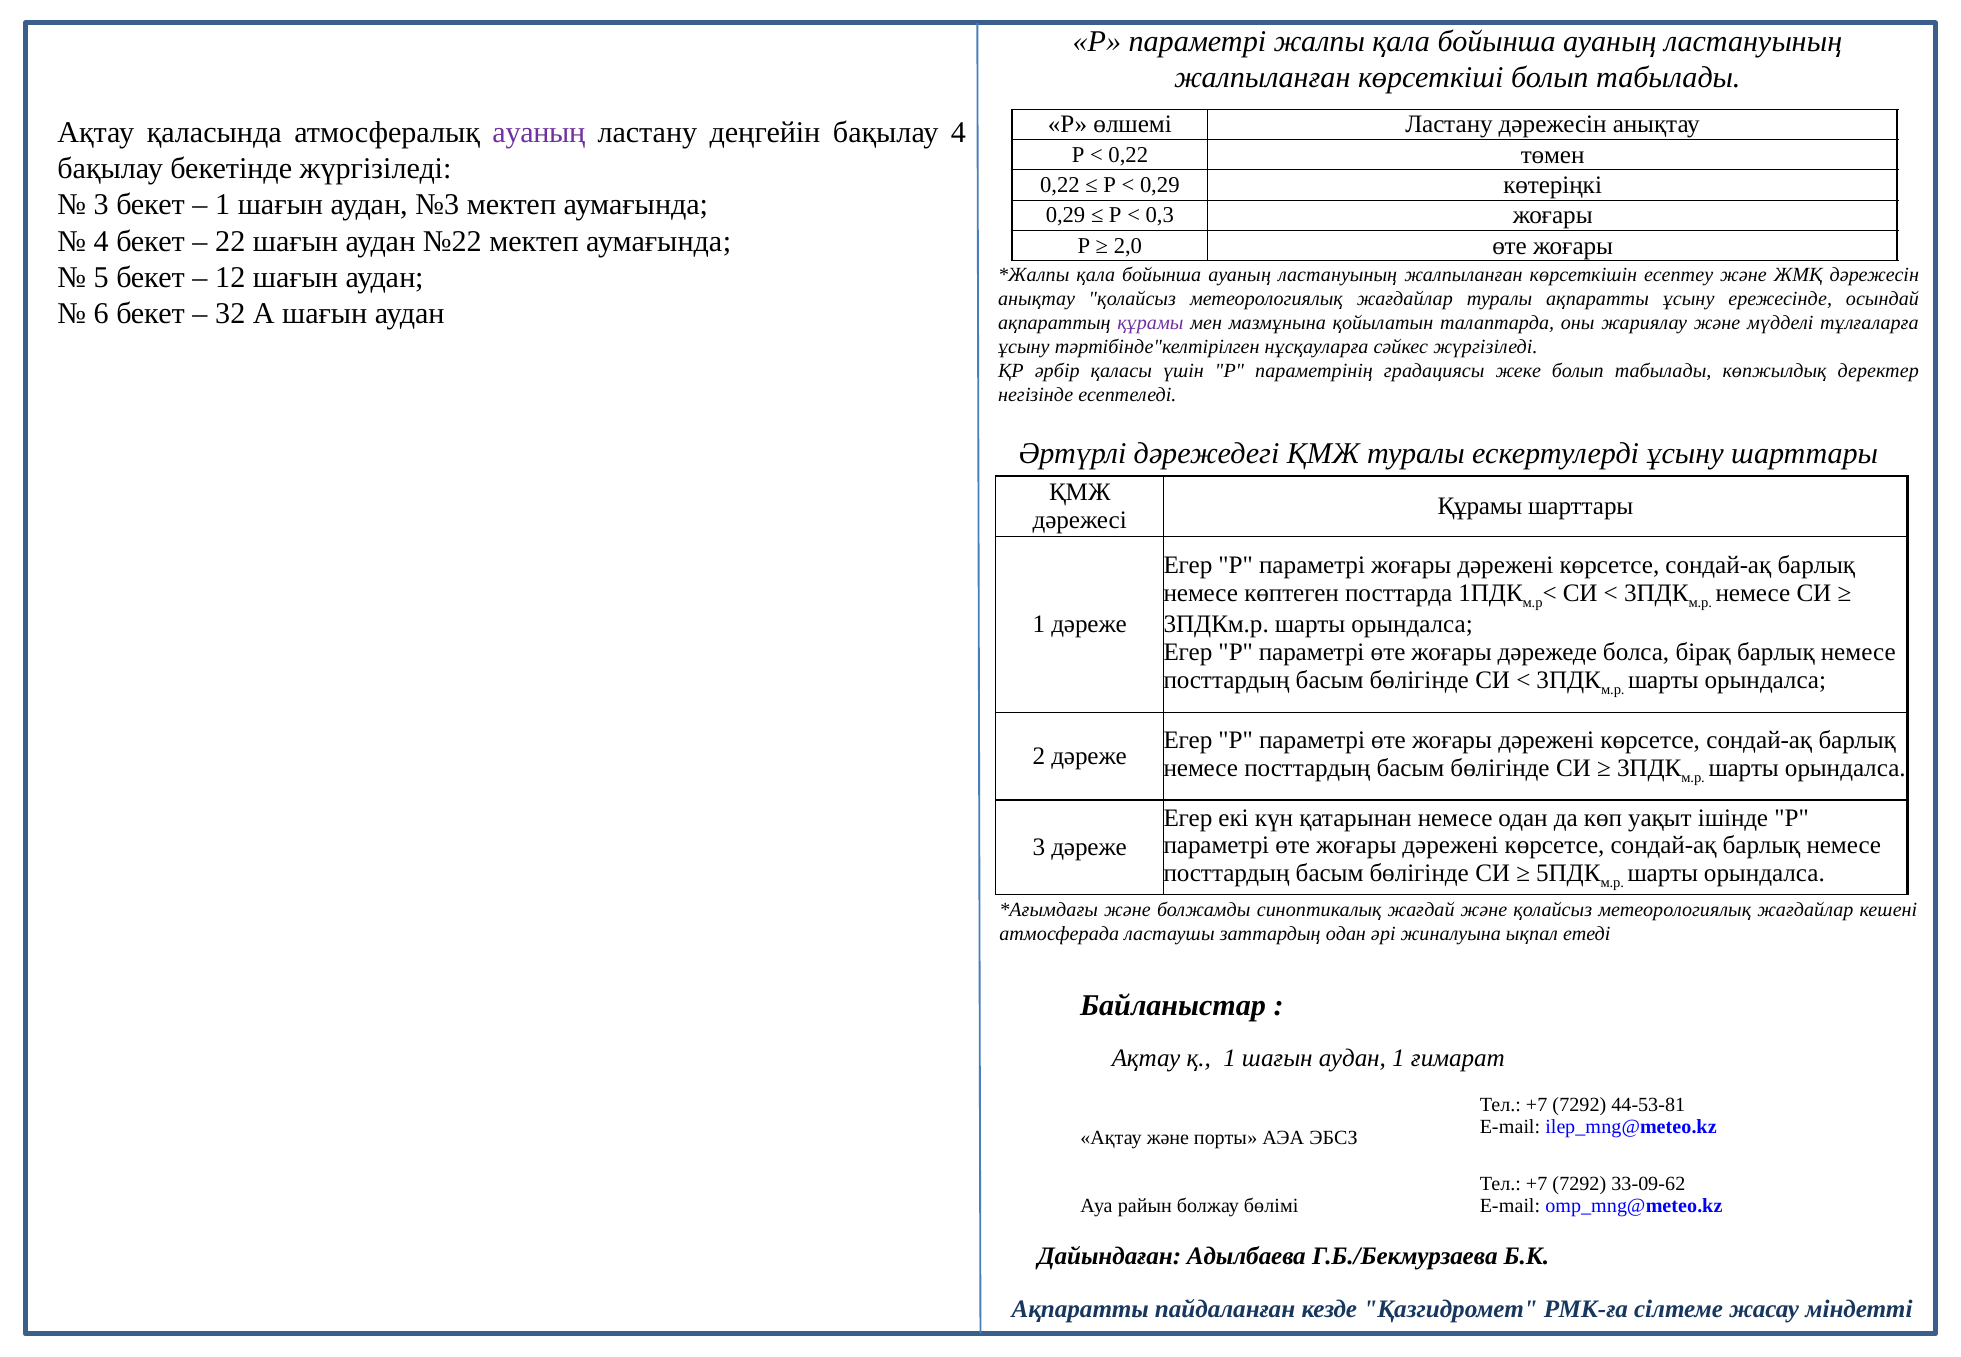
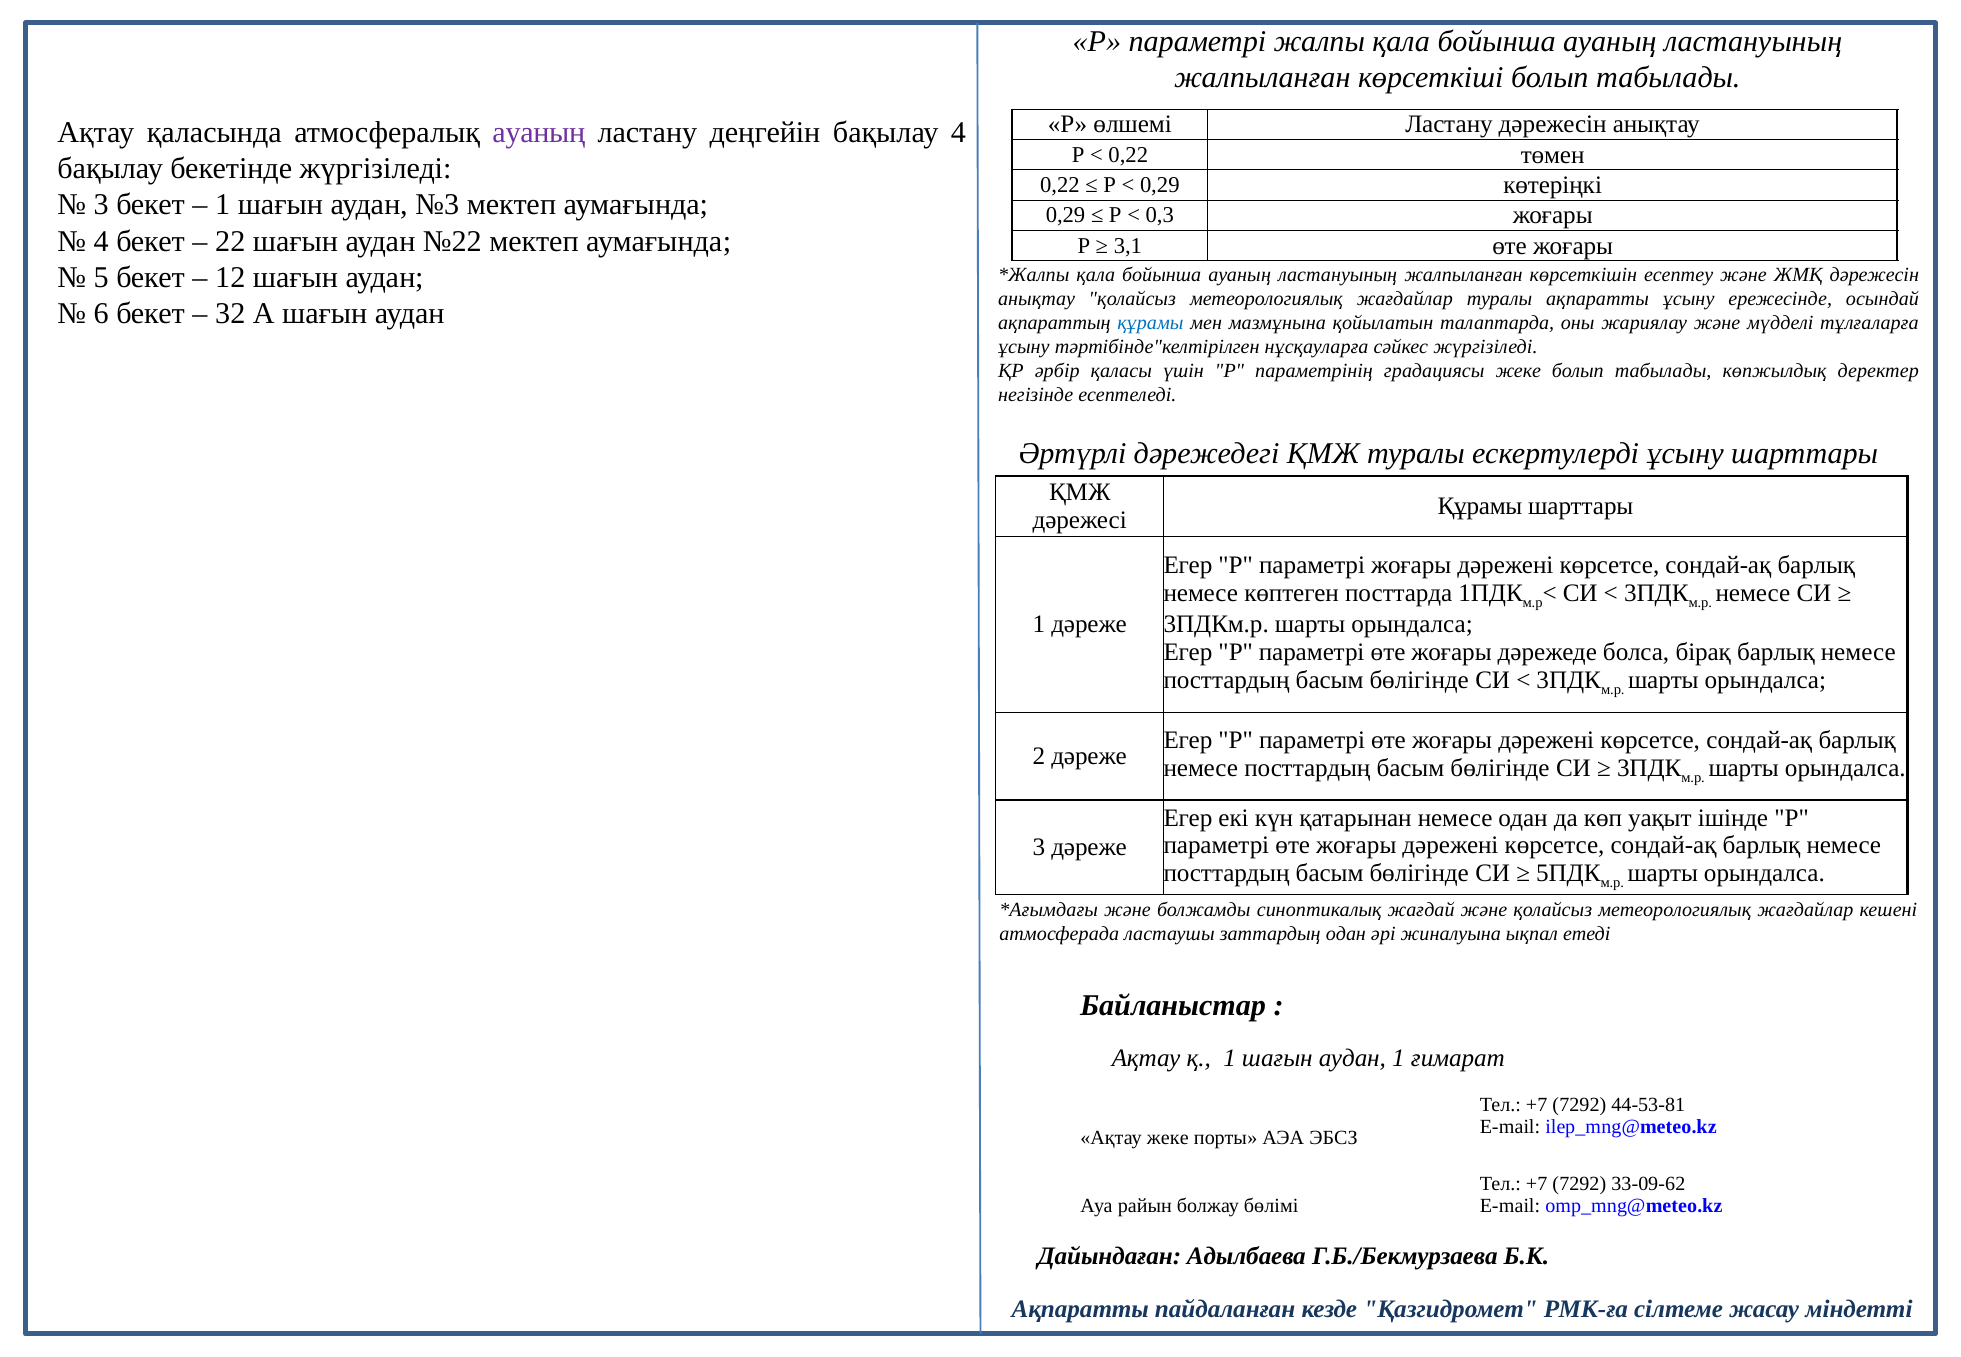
2,0: 2,0 -> 3,1
құрамы at (1150, 323) colour: purple -> blue
Ақтау және: және -> жеке
